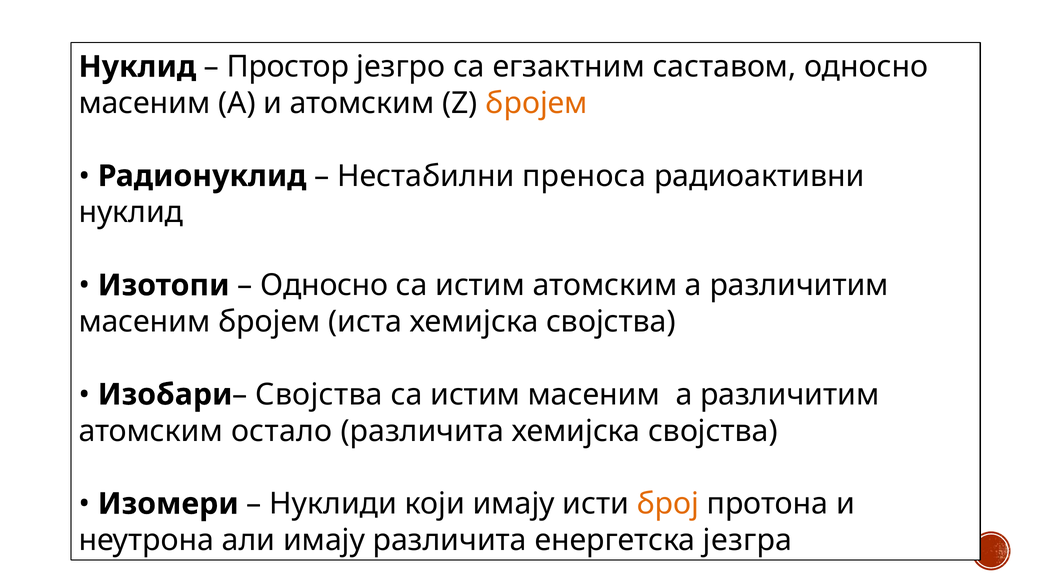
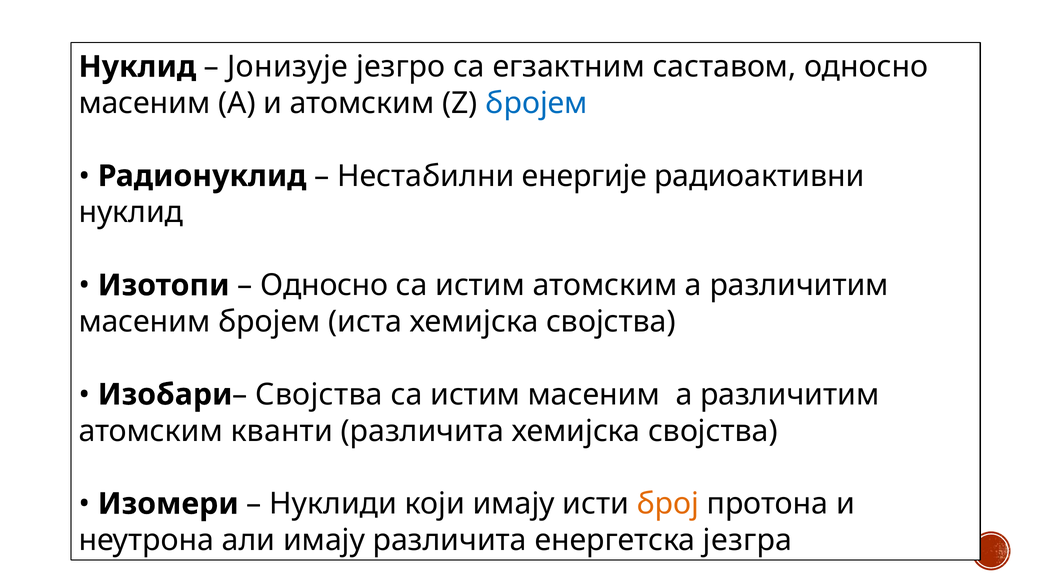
Простор: Простор -> Јонизује
бројем at (537, 103) colour: orange -> blue
преноса: преноса -> енергије
остало: остало -> кванти
